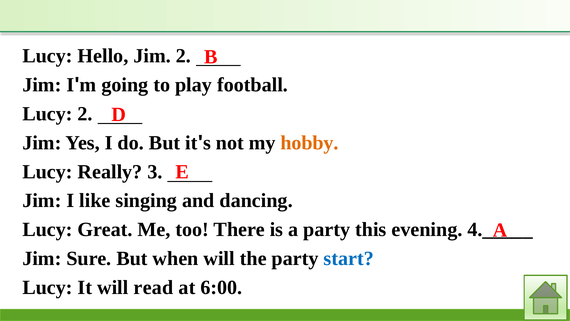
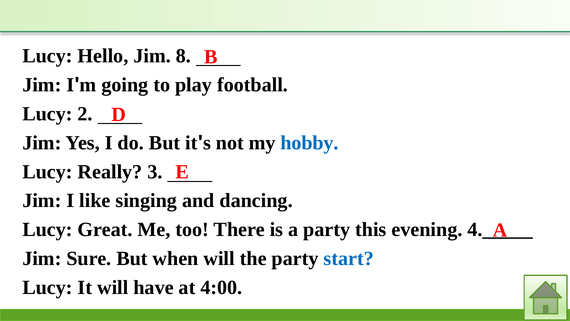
Jim 2: 2 -> 8
hobby colour: orange -> blue
read: read -> have
6:00: 6:00 -> 4:00
